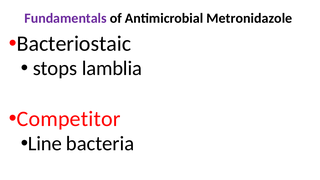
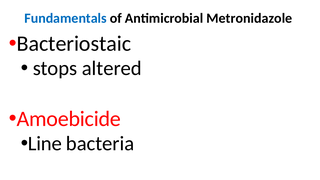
Fundamentals colour: purple -> blue
lamblia: lamblia -> altered
Competitor: Competitor -> Amoebicide
